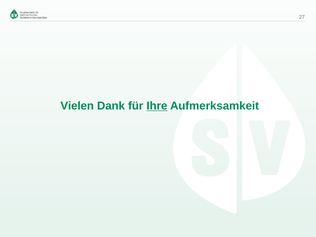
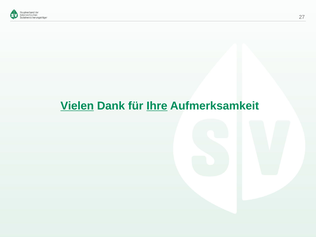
Vielen underline: none -> present
